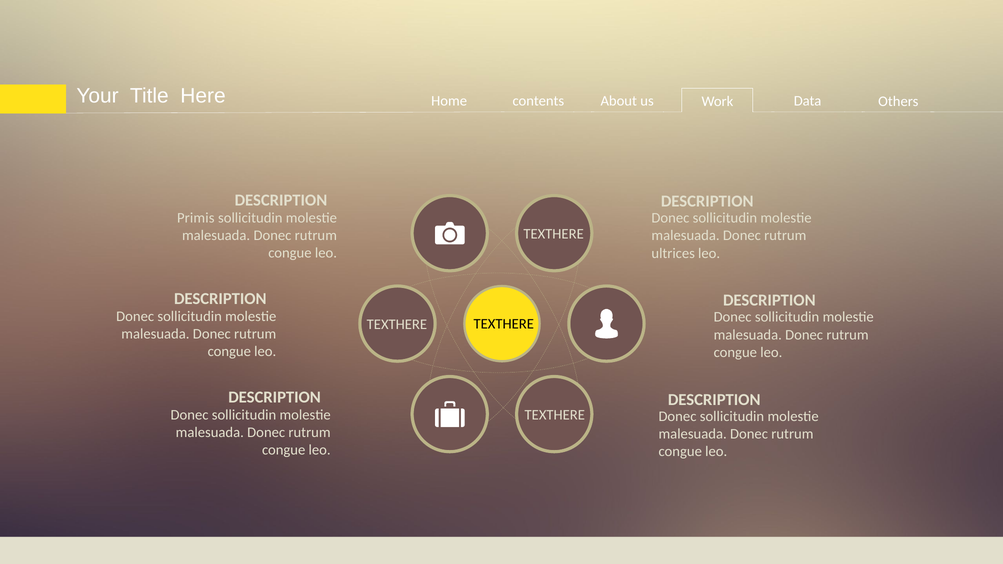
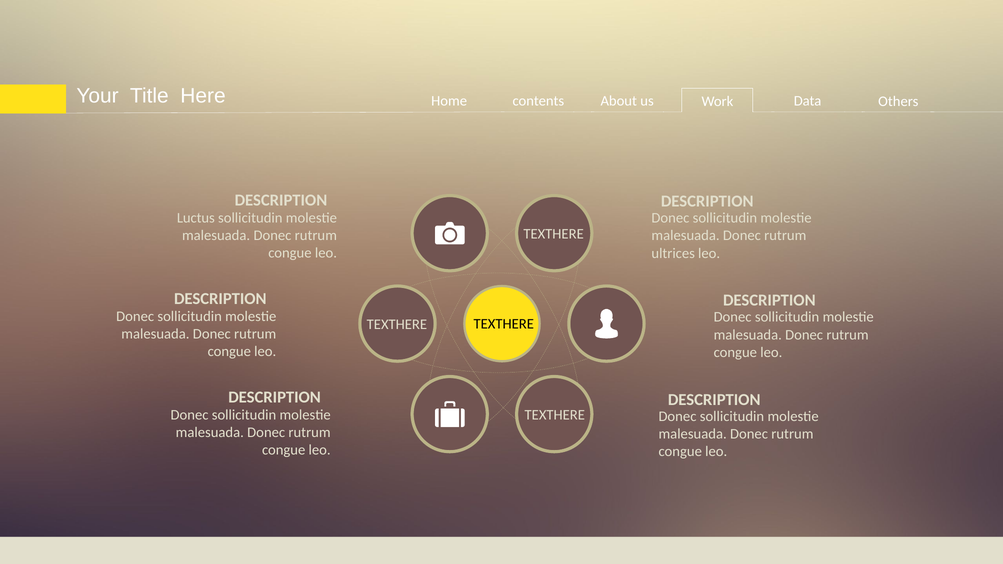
Primis: Primis -> Luctus
